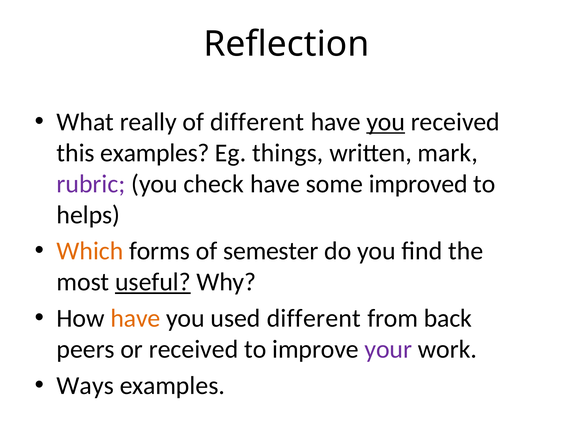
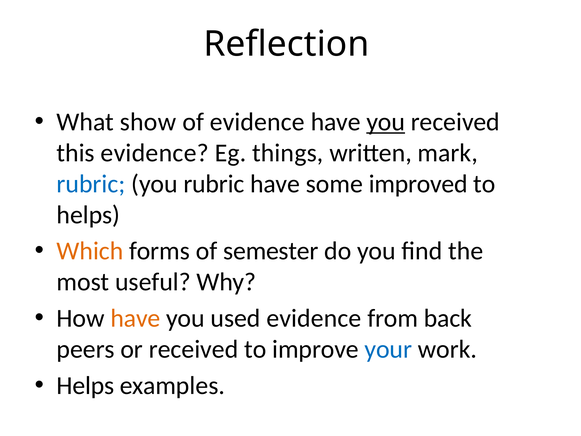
really: really -> show
of different: different -> evidence
this examples: examples -> evidence
rubric at (91, 184) colour: purple -> blue
you check: check -> rubric
useful underline: present -> none
used different: different -> evidence
your colour: purple -> blue
Ways at (85, 385): Ways -> Helps
